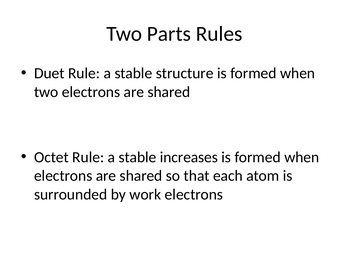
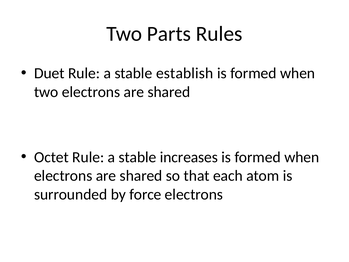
structure: structure -> establish
work: work -> force
